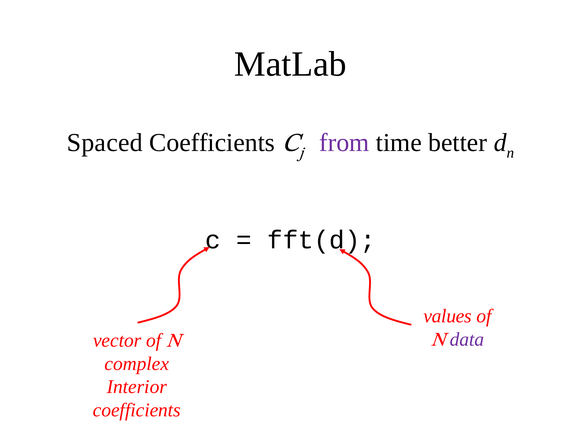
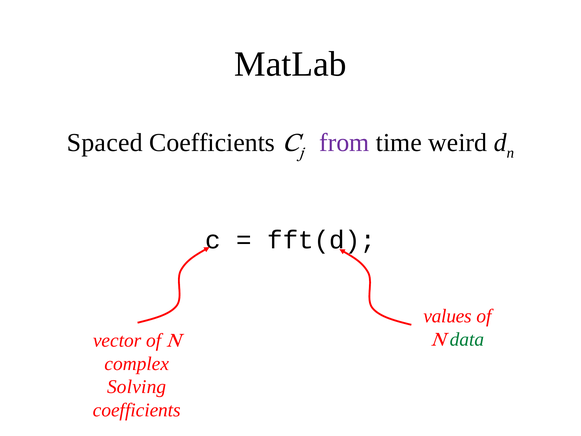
better: better -> weird
data colour: purple -> green
Interior: Interior -> Solving
